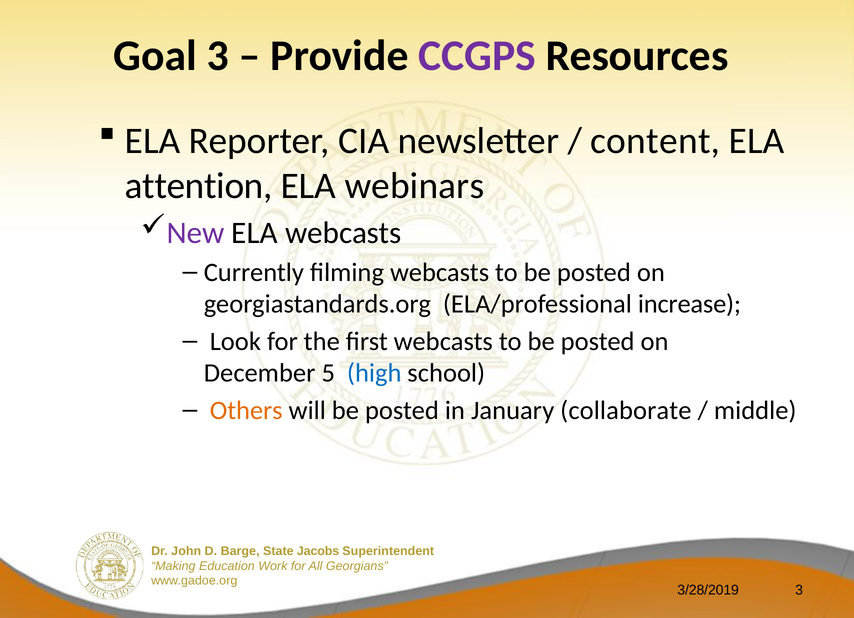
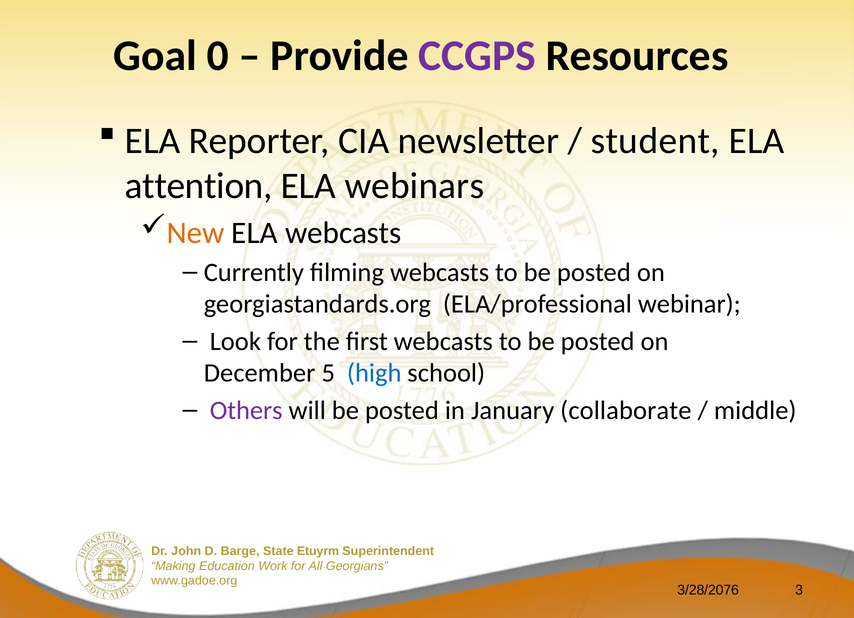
Goal 3: 3 -> 0
content: content -> student
New colour: purple -> orange
increase: increase -> webinar
Others colour: orange -> purple
Jacobs: Jacobs -> Etuyrm
3/28/2019: 3/28/2019 -> 3/28/2076
